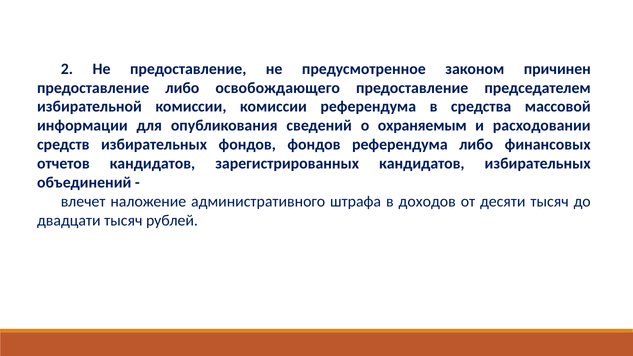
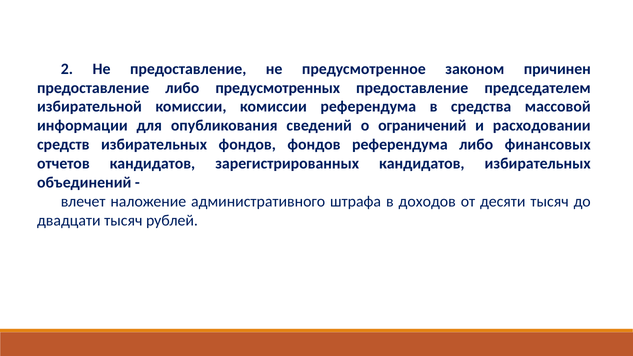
освобождающего: освобождающего -> предусмотренных
охраняемым: охраняемым -> ограничений
